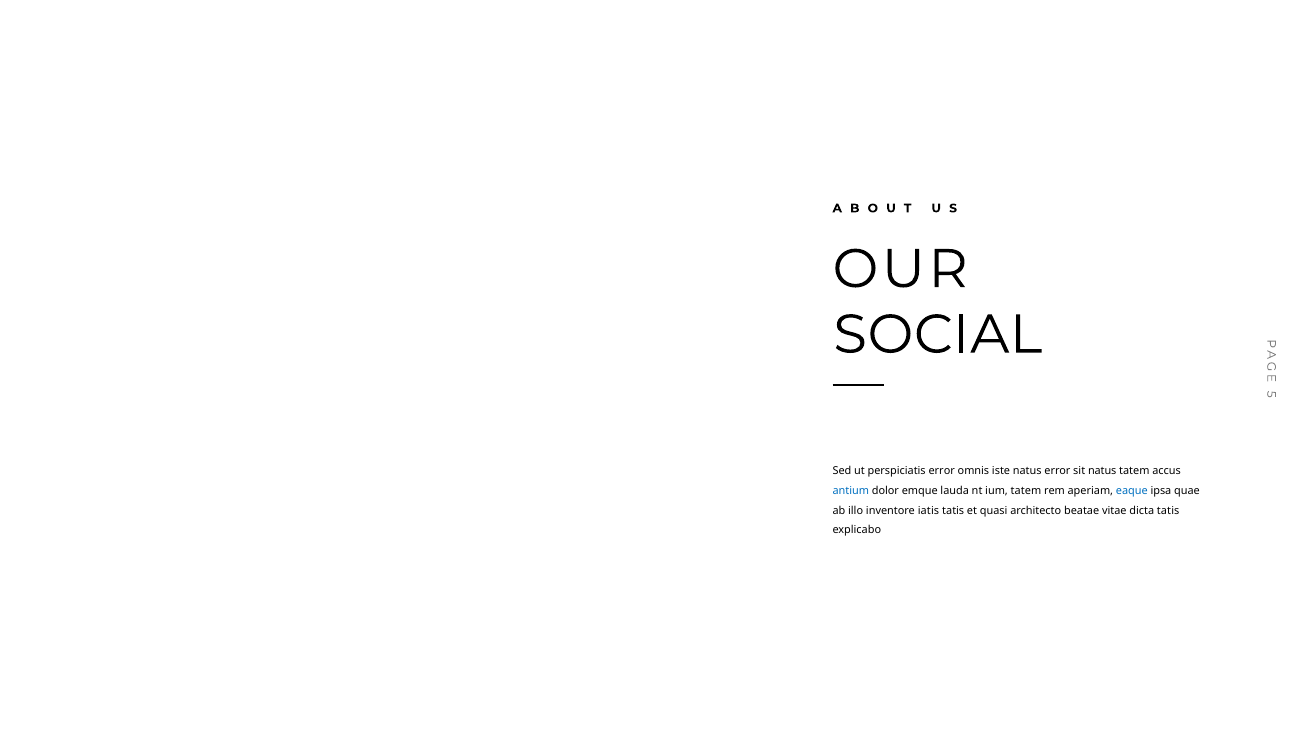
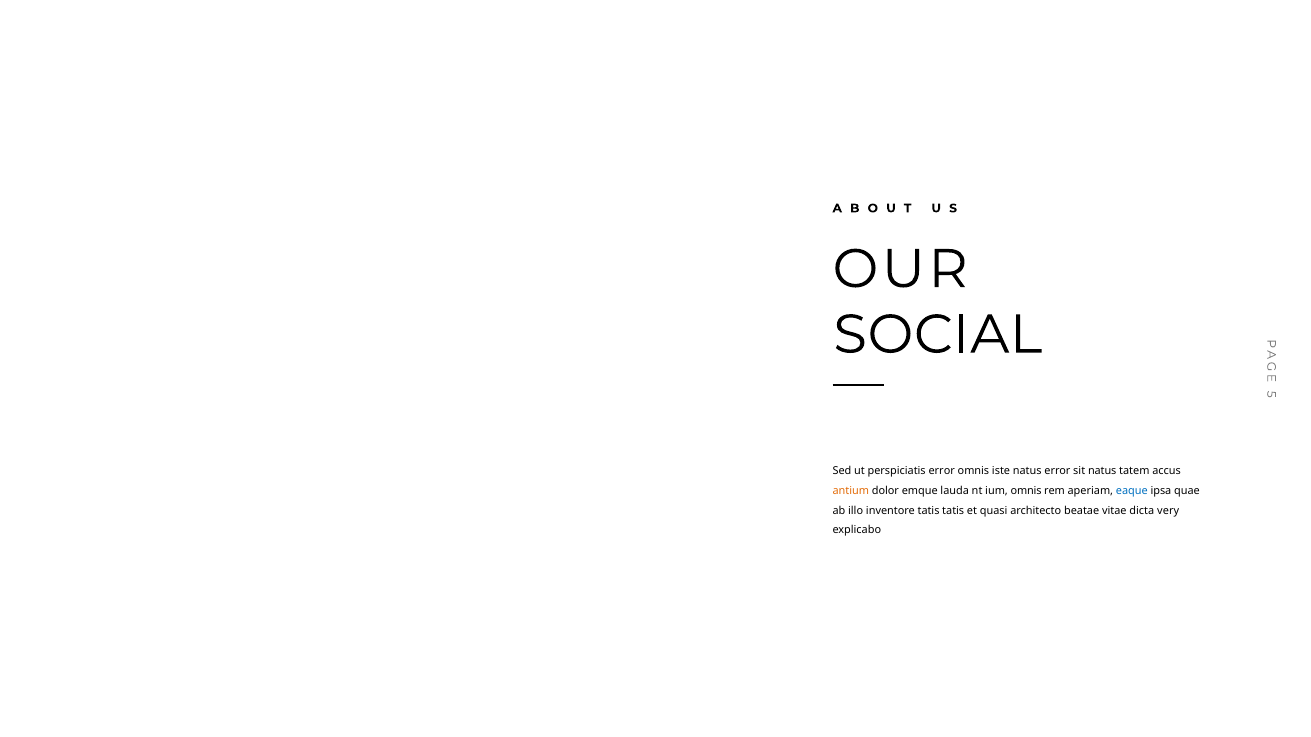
antium colour: blue -> orange
ium tatem: tatem -> omnis
inventore iatis: iatis -> tatis
dicta tatis: tatis -> very
